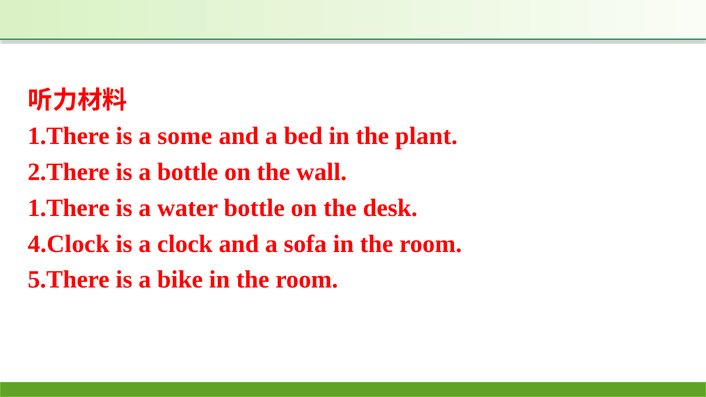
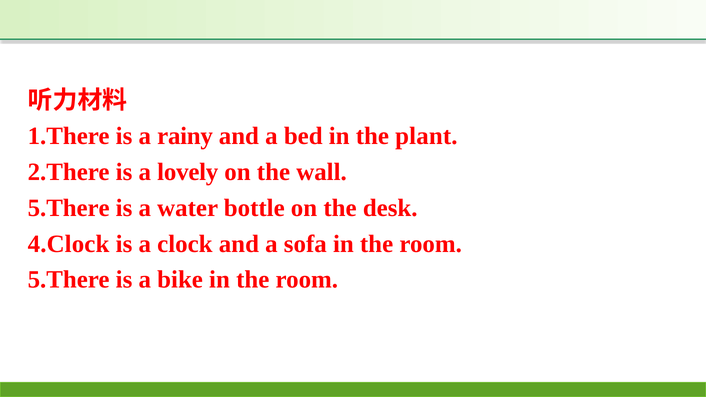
some: some -> rainy
a bottle: bottle -> lovely
1.There at (69, 208): 1.There -> 5.There
